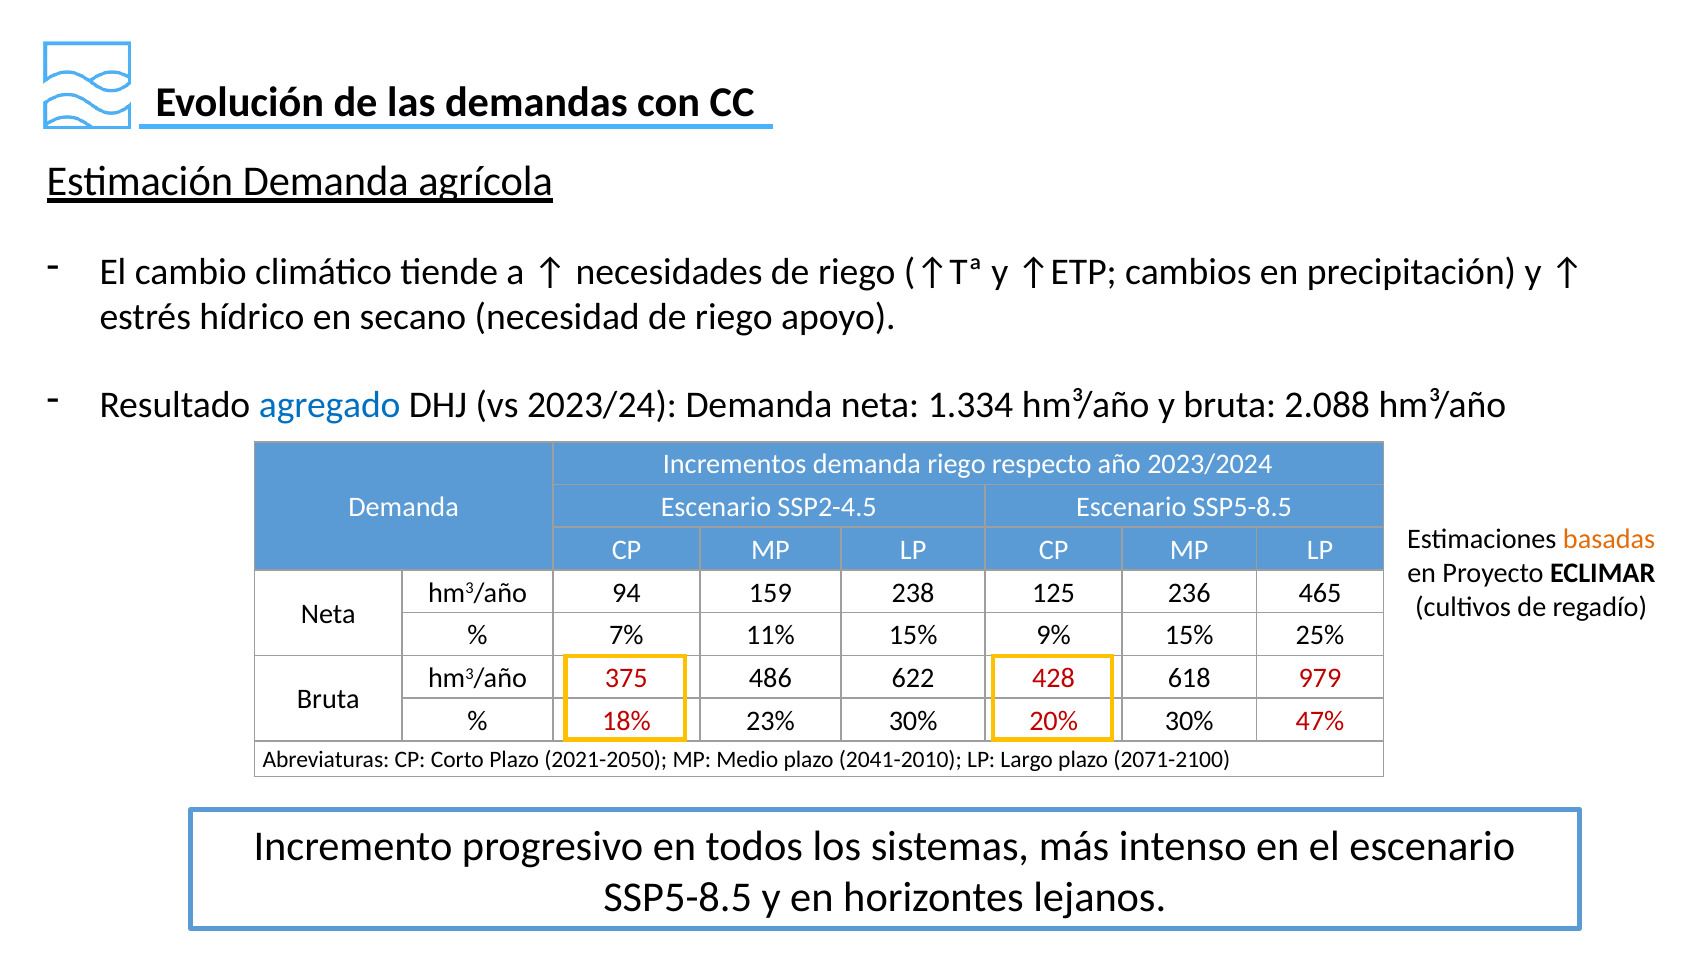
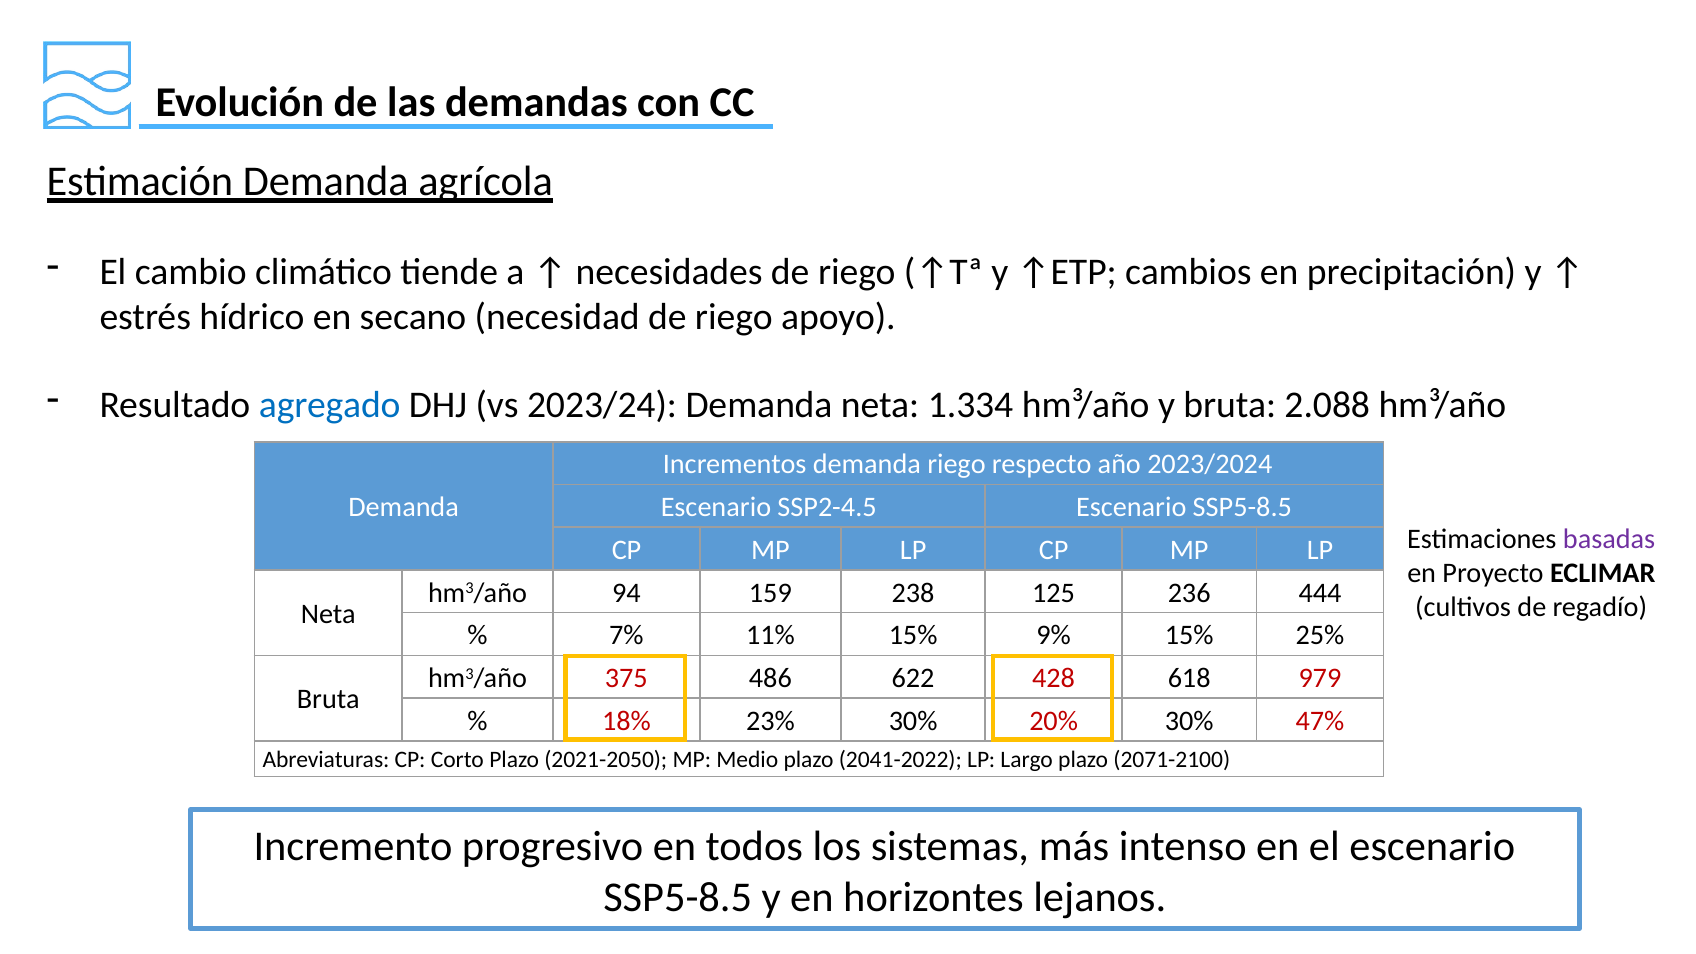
basadas colour: orange -> purple
465: 465 -> 444
2041-2010: 2041-2010 -> 2041-2022
